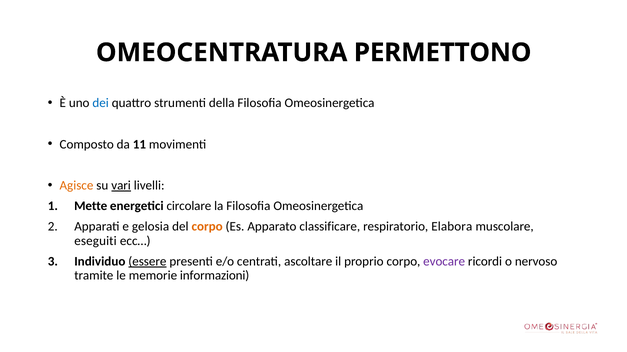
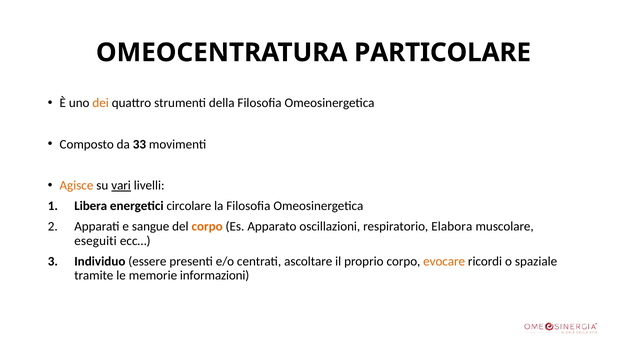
PERMETTONO: PERMETTONO -> PARTICOLARE
dei colour: blue -> orange
11: 11 -> 33
Mette: Mette -> Libera
gelosia: gelosia -> sangue
classificare: classificare -> oscillazioni
essere underline: present -> none
evocare colour: purple -> orange
nervoso: nervoso -> spaziale
